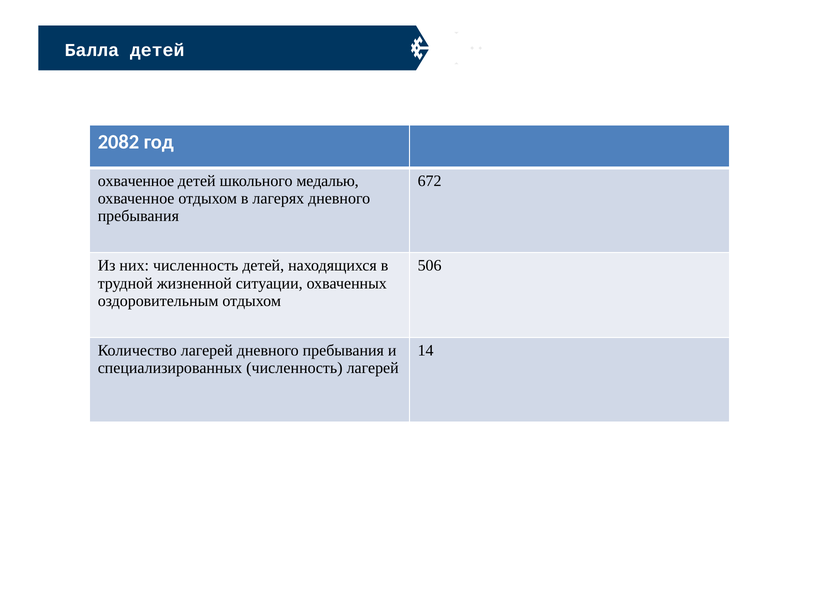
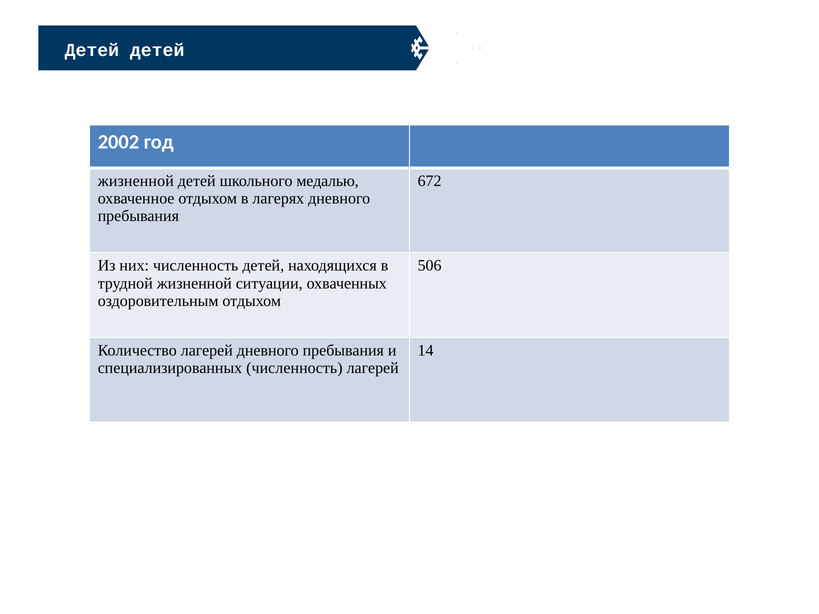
Балла at (92, 50): Балла -> Детей
2082: 2082 -> 2002
охваченное at (136, 181): охваченное -> жизненной
